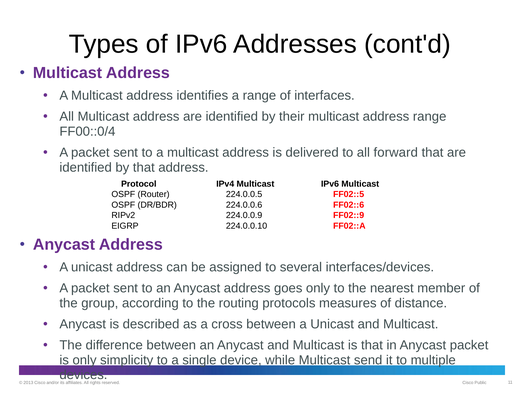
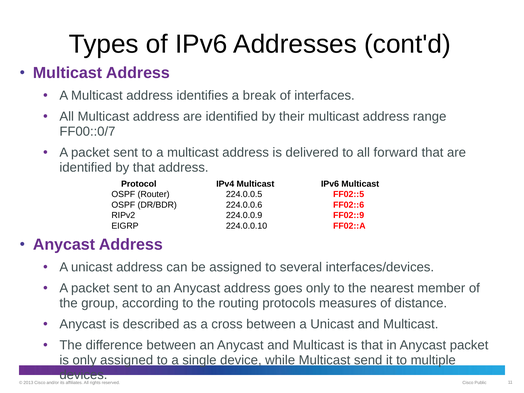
a range: range -> break
FF00::0/4: FF00::0/4 -> FF00::0/7
only simplicity: simplicity -> assigned
